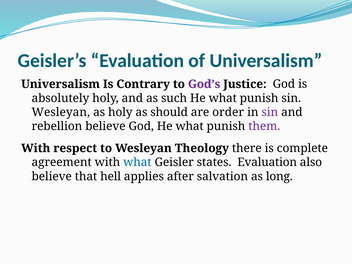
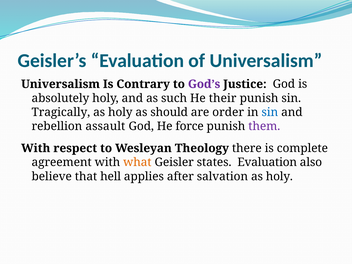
such He what: what -> their
Wesleyan at (61, 112): Wesleyan -> Tragically
sin at (270, 112) colour: purple -> blue
rebellion believe: believe -> assault
God He what: what -> force
what at (137, 162) colour: blue -> orange
salvation as long: long -> holy
